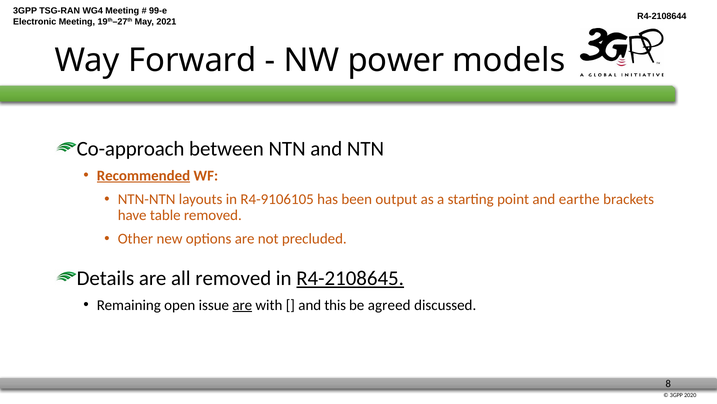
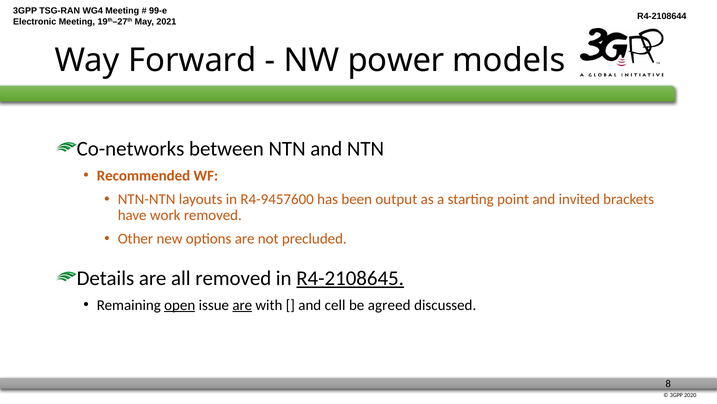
Co-approach: Co-approach -> Co-networks
Recommended underline: present -> none
R4-9106105: R4-9106105 -> R4-9457600
earthe: earthe -> invited
table: table -> work
open underline: none -> present
this: this -> cell
